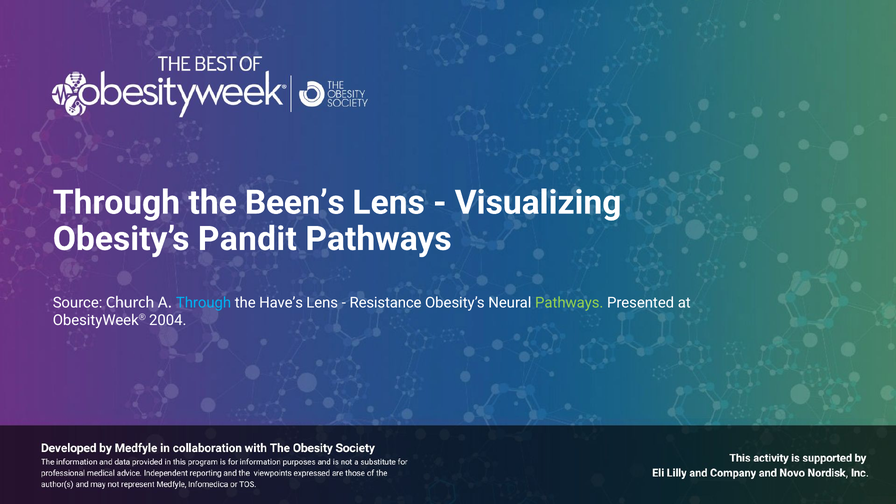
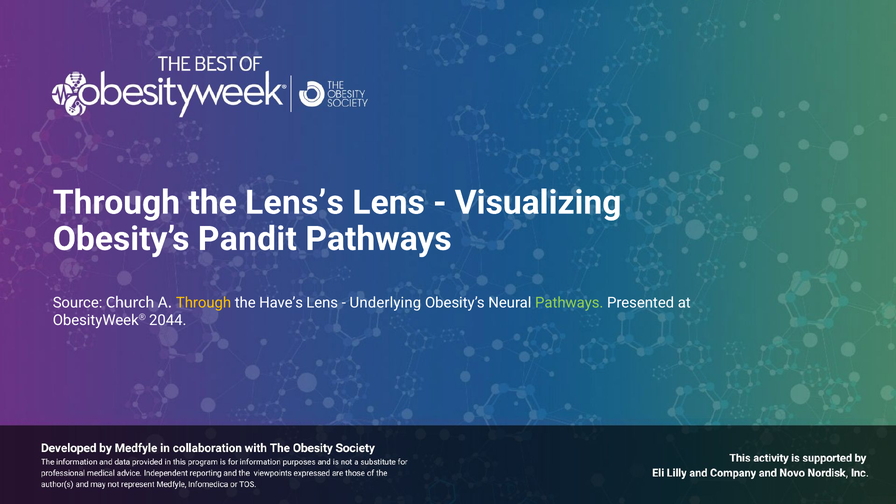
Been’s: Been’s -> Lens’s
Through at (204, 303) colour: light blue -> yellow
Resistance: Resistance -> Underlying
2004: 2004 -> 2044
